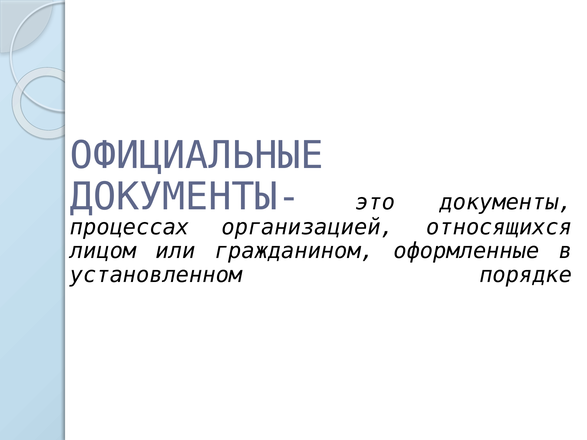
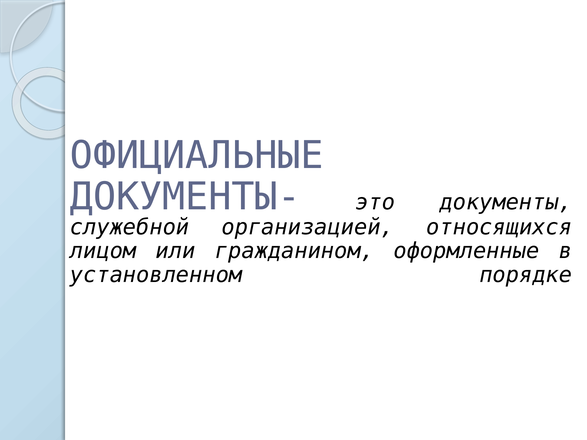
процессах: процессах -> служебной
